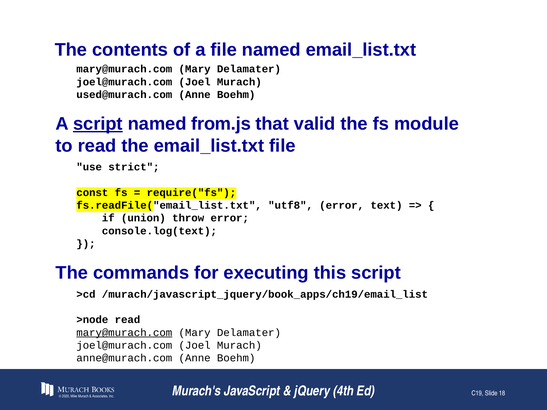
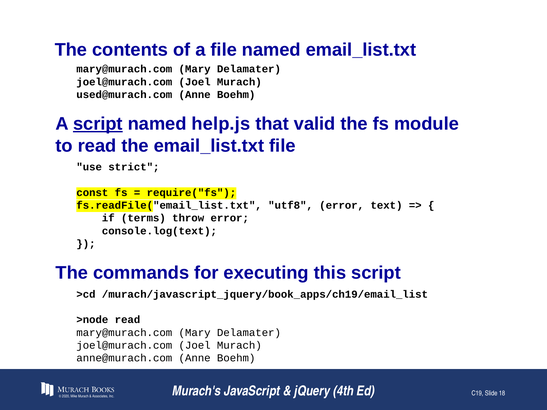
from.js: from.js -> help.js
union: union -> terms
mary@murach.com at (124, 333) underline: present -> none
